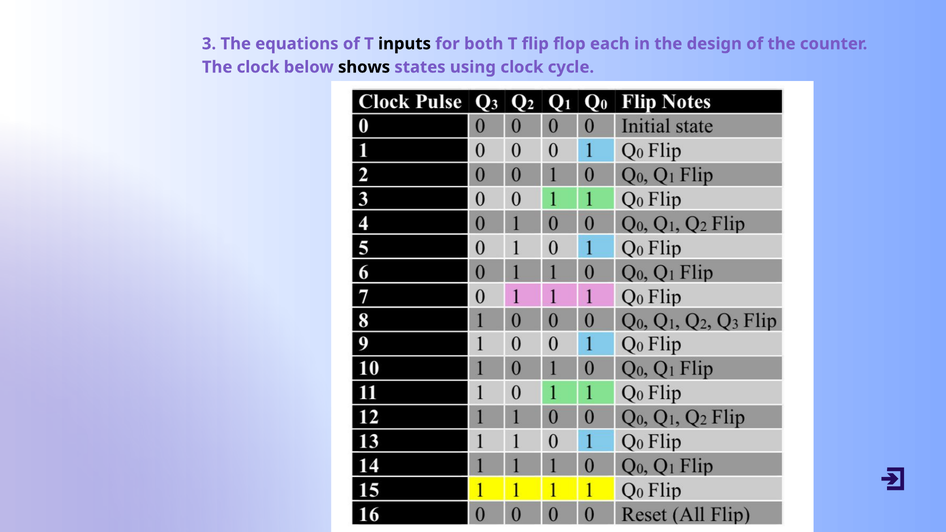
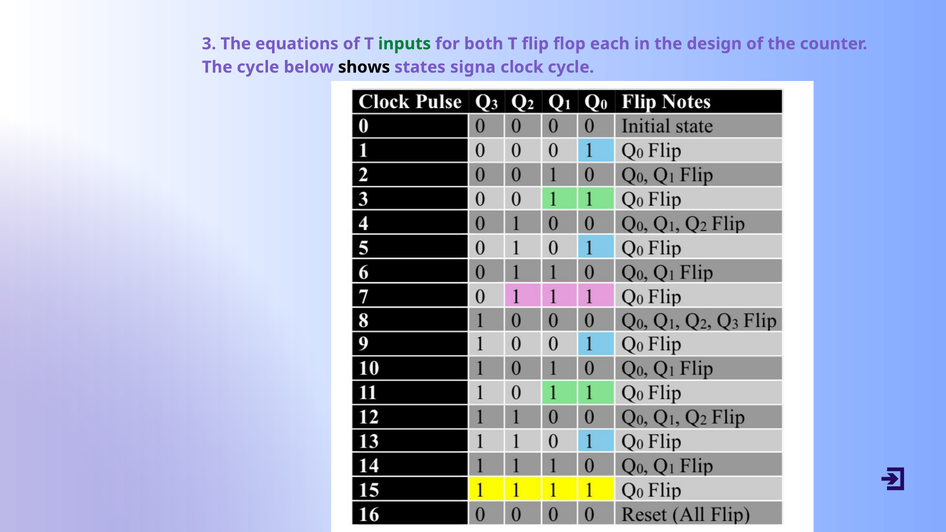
inputs colour: black -> green
The clock: clock -> cycle
using: using -> signa
